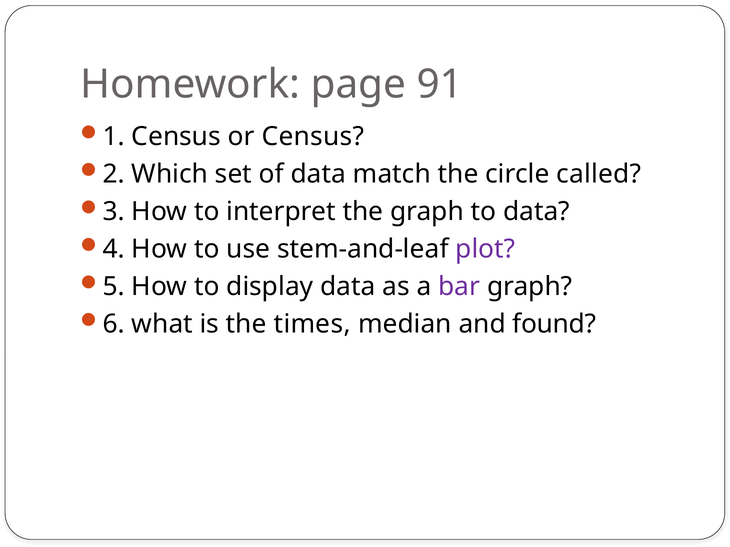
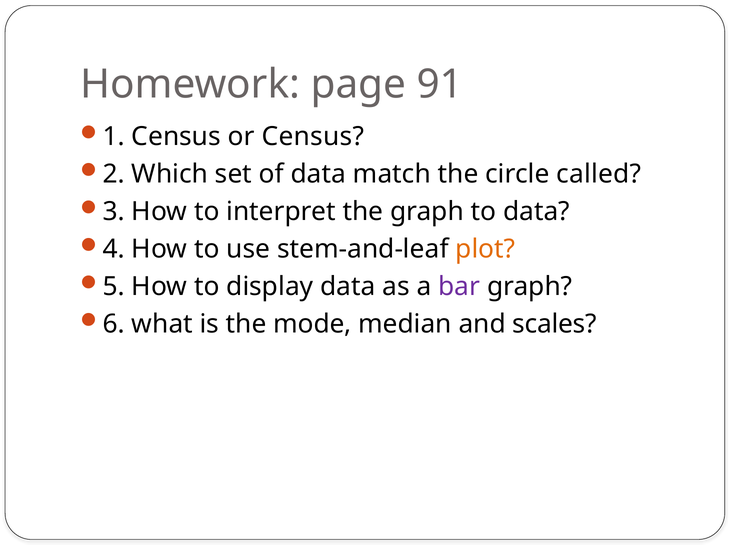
plot colour: purple -> orange
times: times -> mode
found: found -> scales
